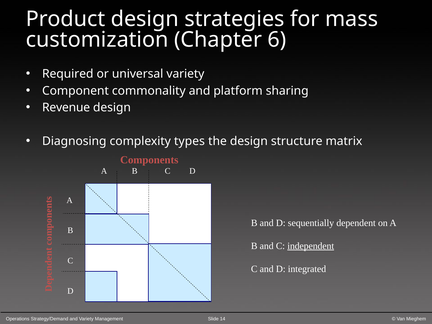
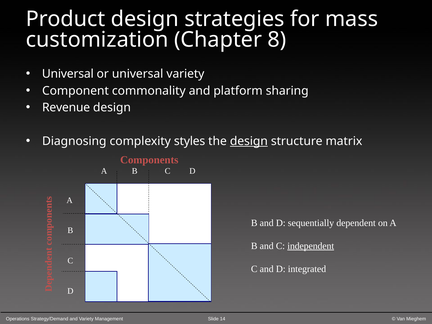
6: 6 -> 8
Required at (68, 74): Required -> Universal
types: types -> styles
design at (249, 141) underline: none -> present
